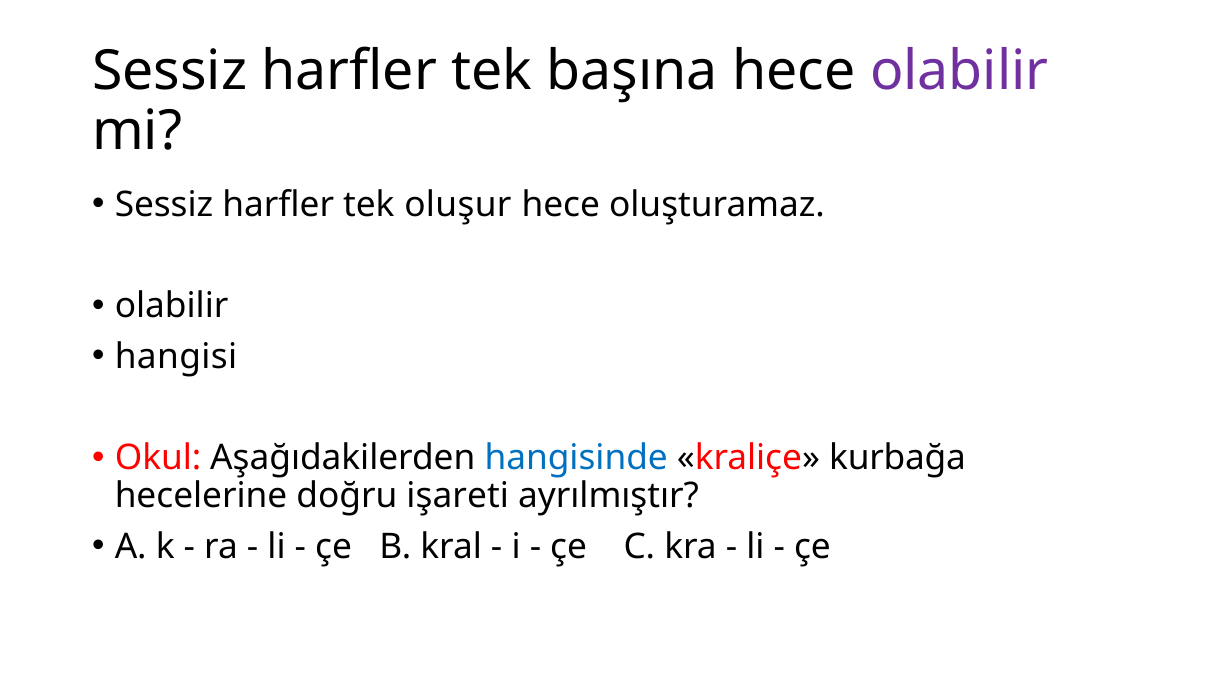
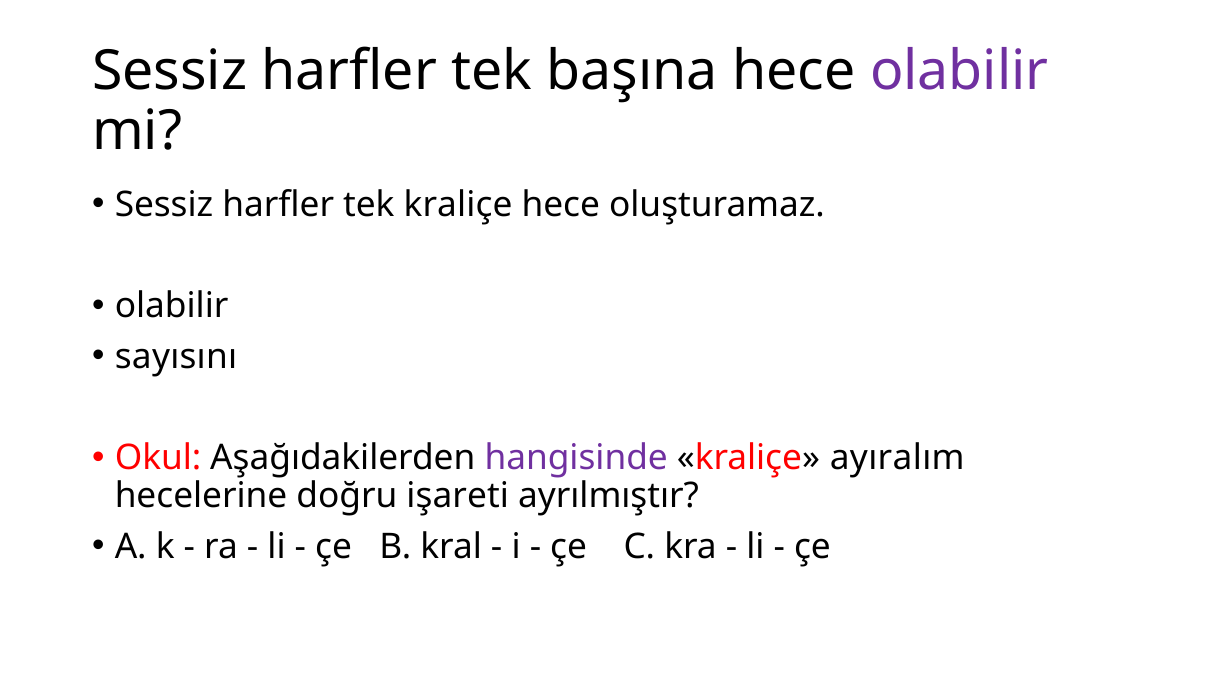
tek oluşur: oluşur -> kraliçe
hangisi: hangisi -> sayısını
hangisinde colour: blue -> purple
kurbağa: kurbağa -> ayıralım
